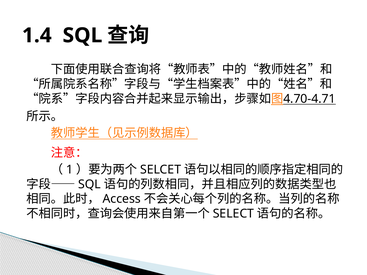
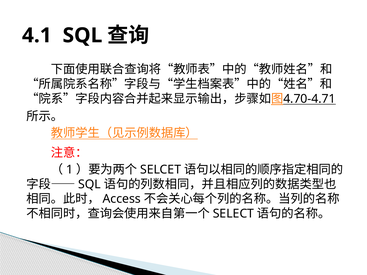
1.4: 1.4 -> 4.1
